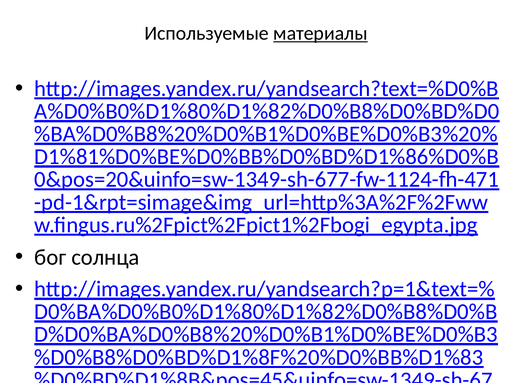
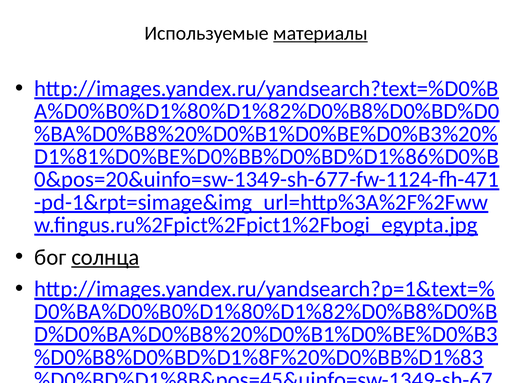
солнца underline: none -> present
